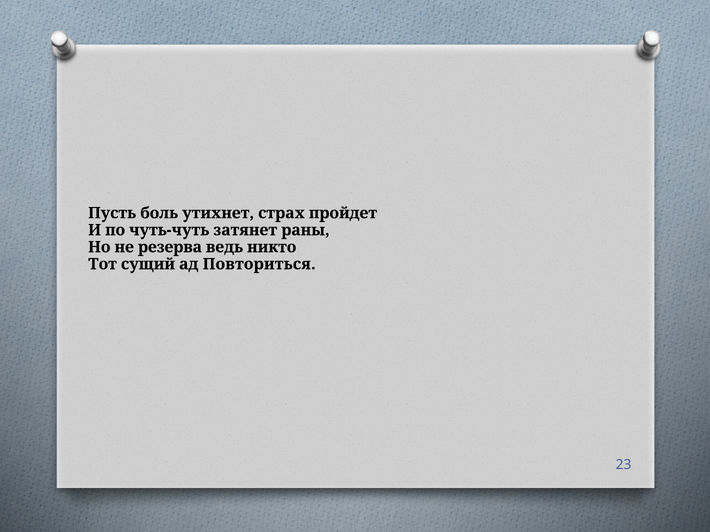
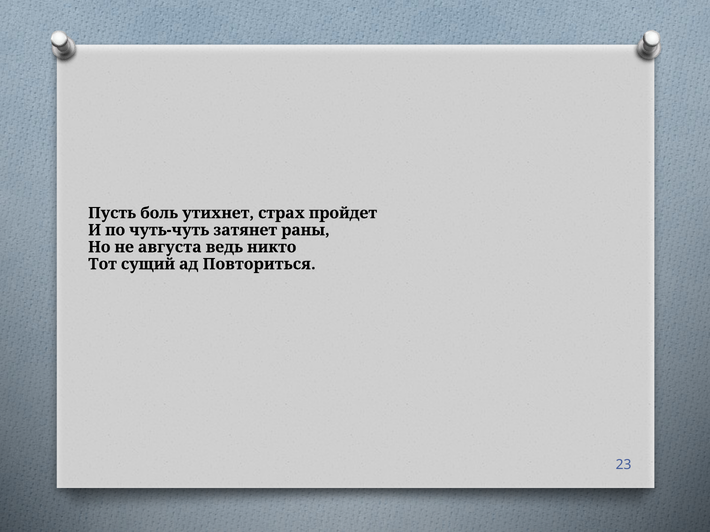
резерва: резерва -> августа
